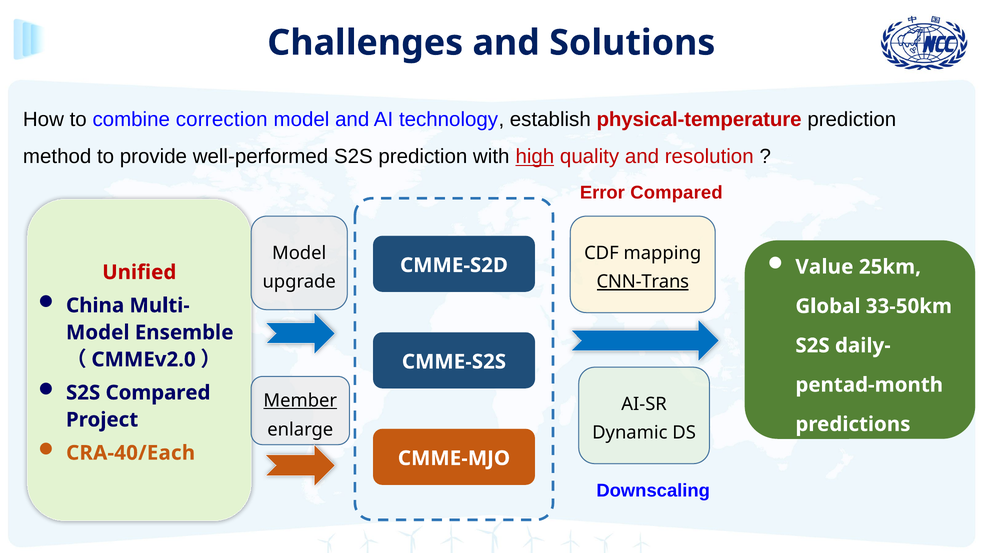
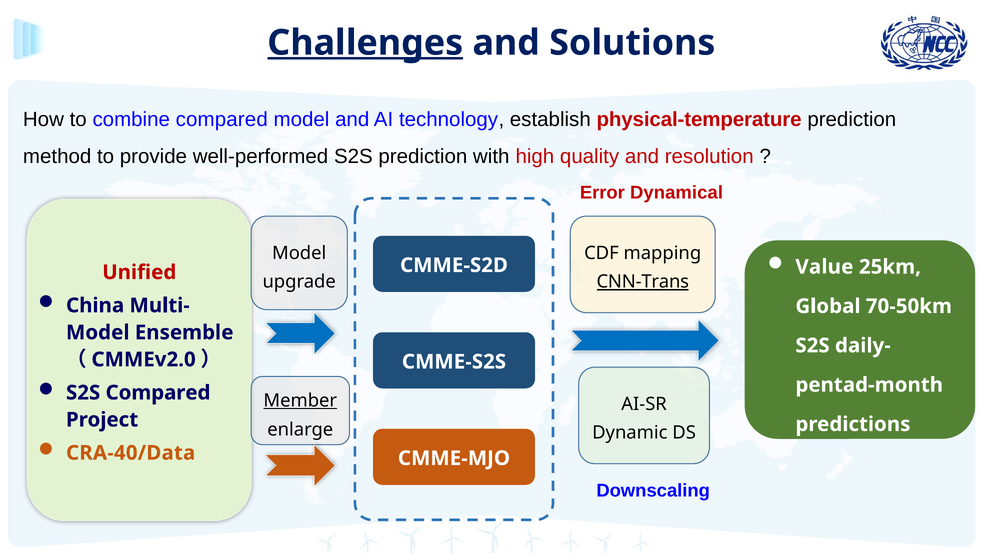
Challenges underline: none -> present
combine correction: correction -> compared
high underline: present -> none
Error Compared: Compared -> Dynamical
33-50km: 33-50km -> 70-50km
CRA-40/Each: CRA-40/Each -> CRA-40/Data
